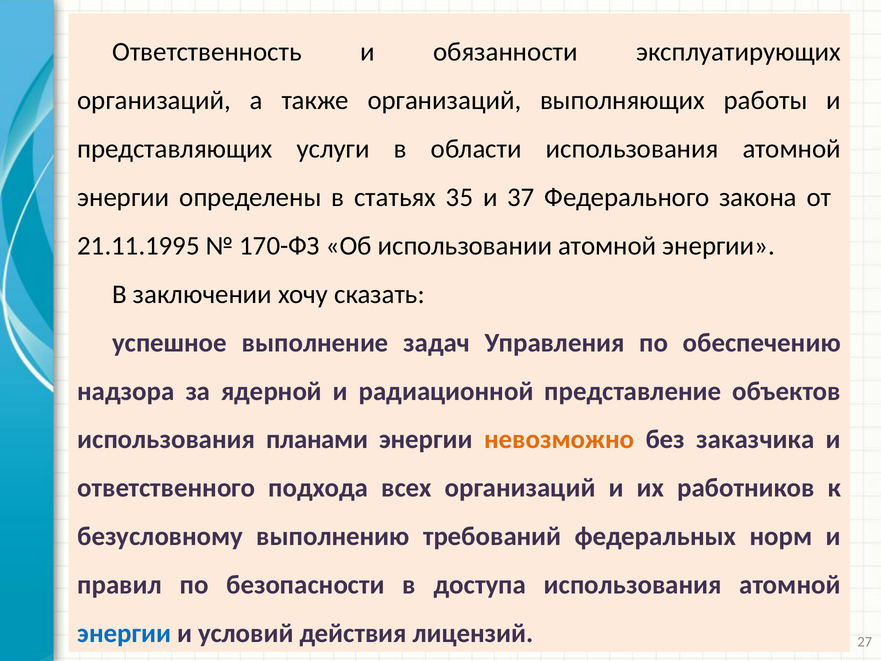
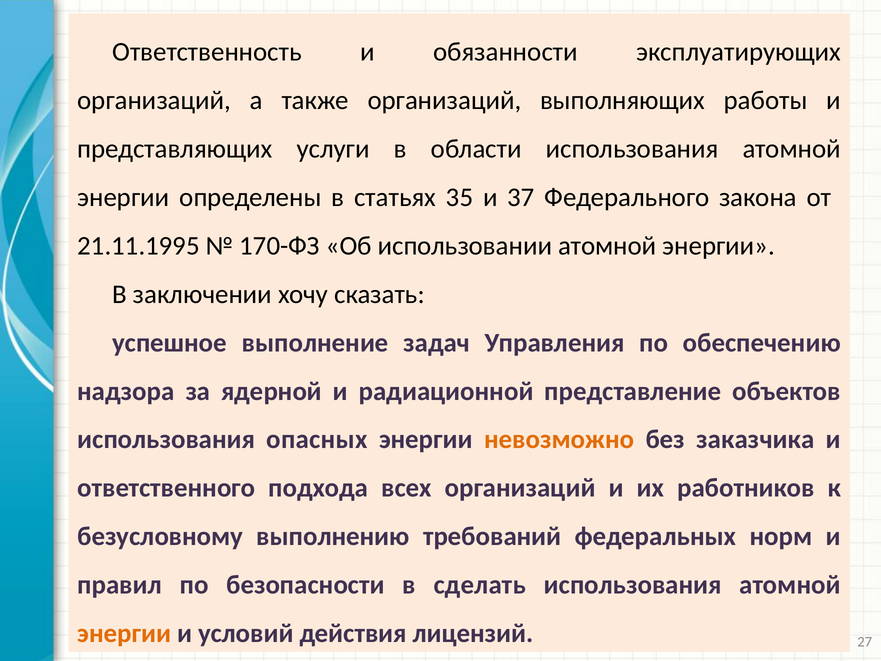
планами: планами -> опасных
доступа: доступа -> сделать
энергии at (124, 633) colour: blue -> orange
